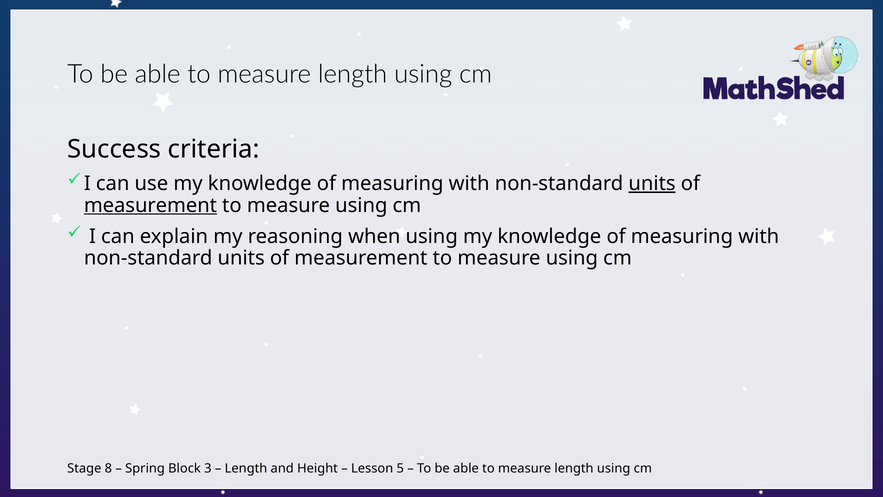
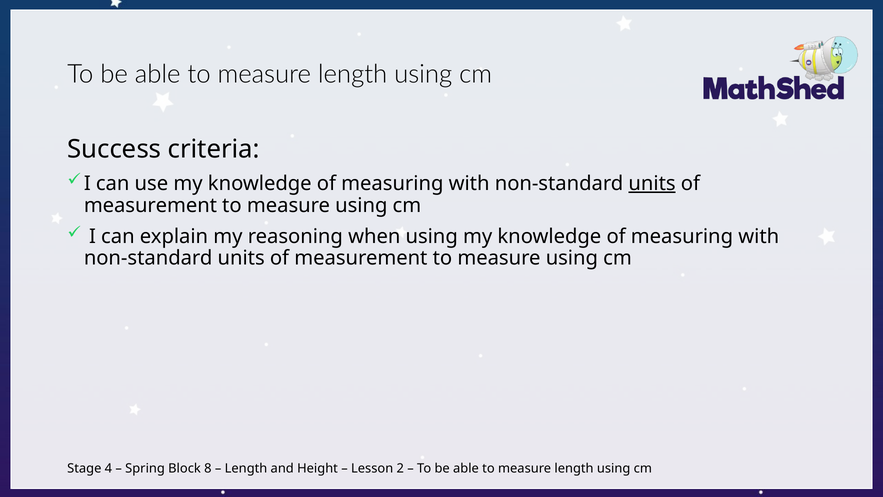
measurement at (150, 205) underline: present -> none
8: 8 -> 4
3: 3 -> 8
5: 5 -> 2
